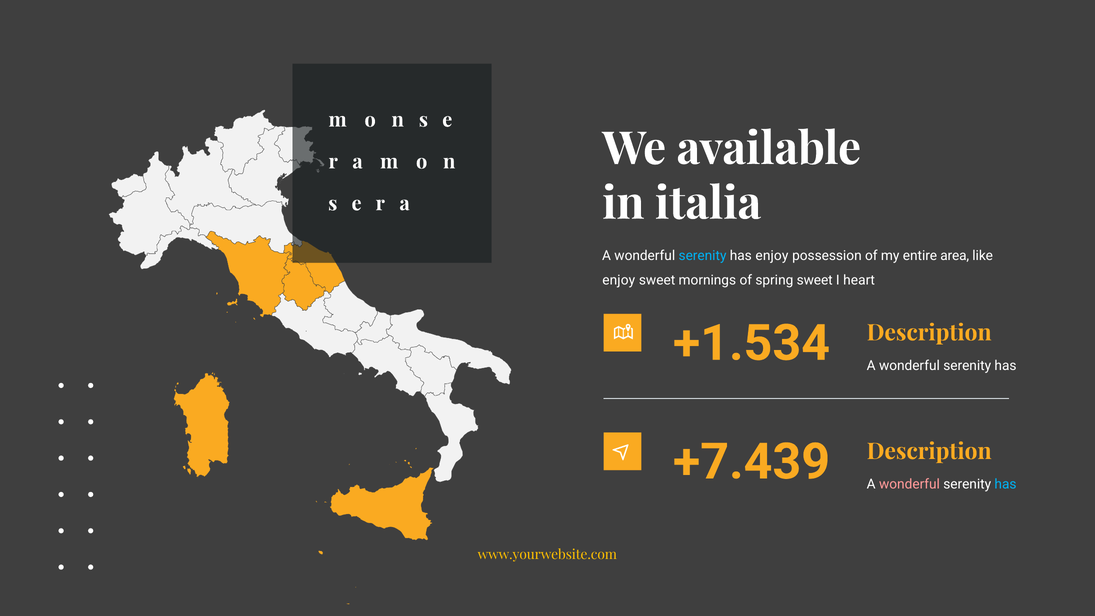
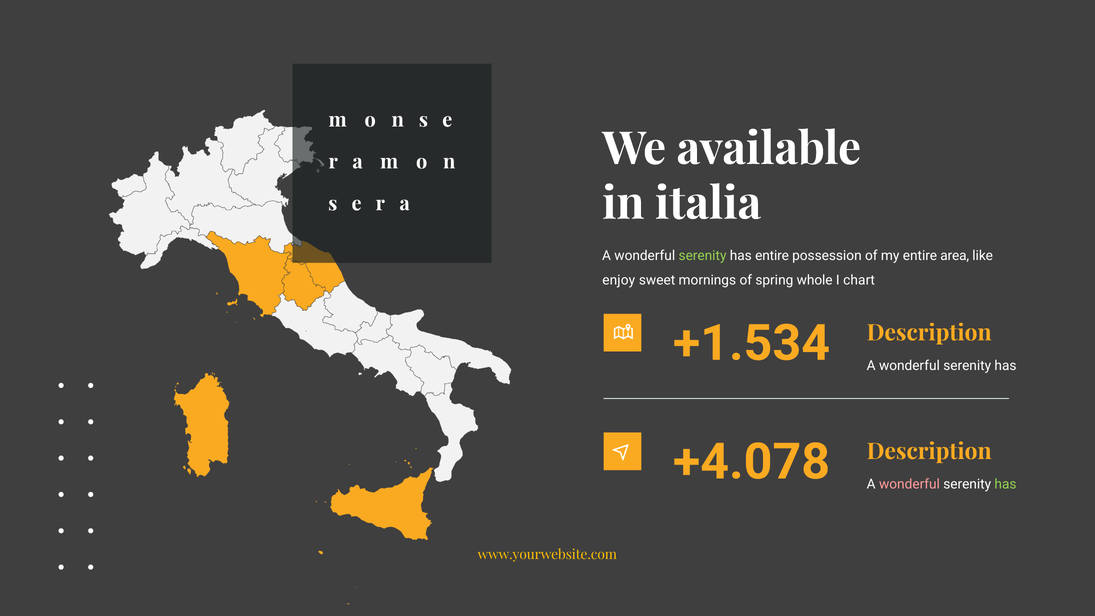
serenity at (703, 256) colour: light blue -> light green
has enjoy: enjoy -> entire
spring sweet: sweet -> whole
heart: heart -> chart
+7.439: +7.439 -> +4.078
has at (1005, 484) colour: light blue -> light green
